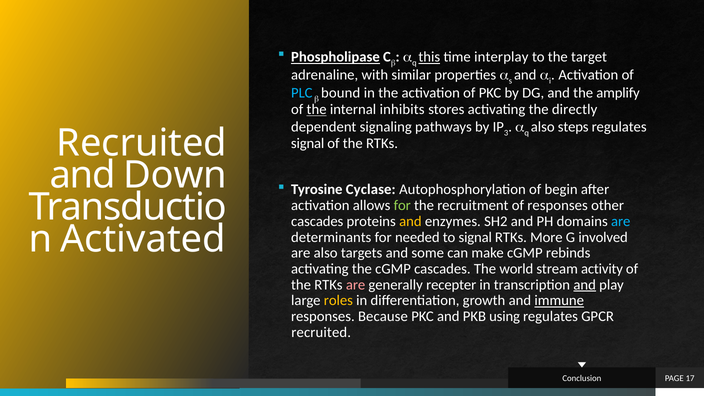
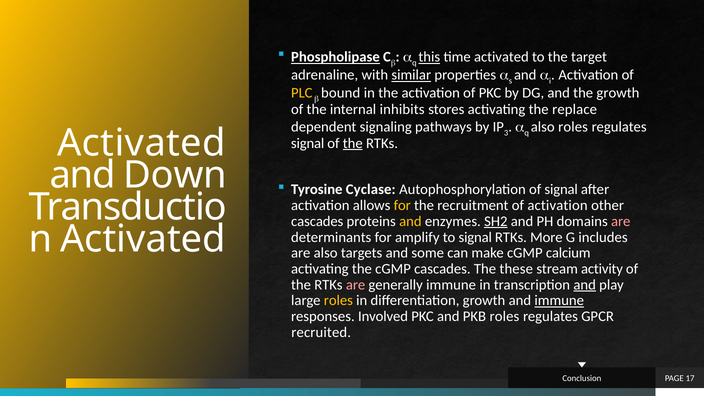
time interplay: interplay -> activated
similar underline: none -> present
PLC colour: light blue -> yellow
the amplify: amplify -> growth
the at (317, 109) underline: present -> none
directly: directly -> replace
also steps: steps -> roles
Recruited at (142, 143): Recruited -> Activated
the at (353, 143) underline: none -> present
of begin: begin -> signal
for at (402, 205) colour: light green -> yellow
of responses: responses -> activation
SH2 underline: none -> present
are at (621, 221) colour: light blue -> pink
needed: needed -> amplify
involved: involved -> includes
rebinds: rebinds -> calcium
world: world -> these
generally recepter: recepter -> immune
Because: Because -> Involved
PKB using: using -> roles
